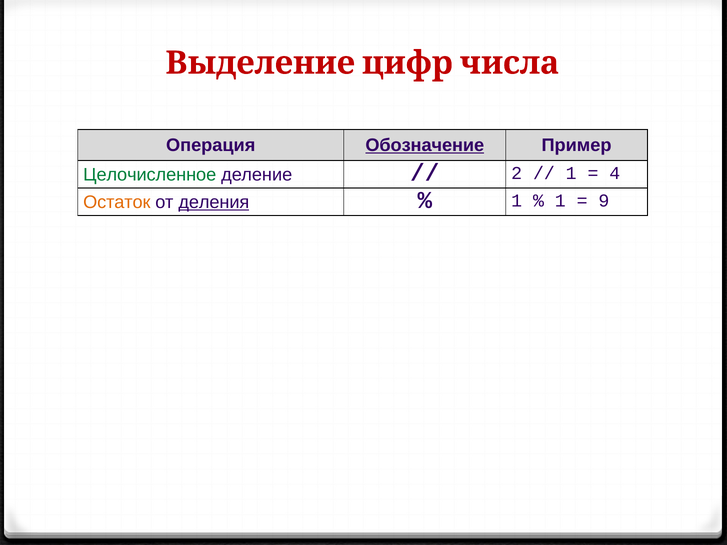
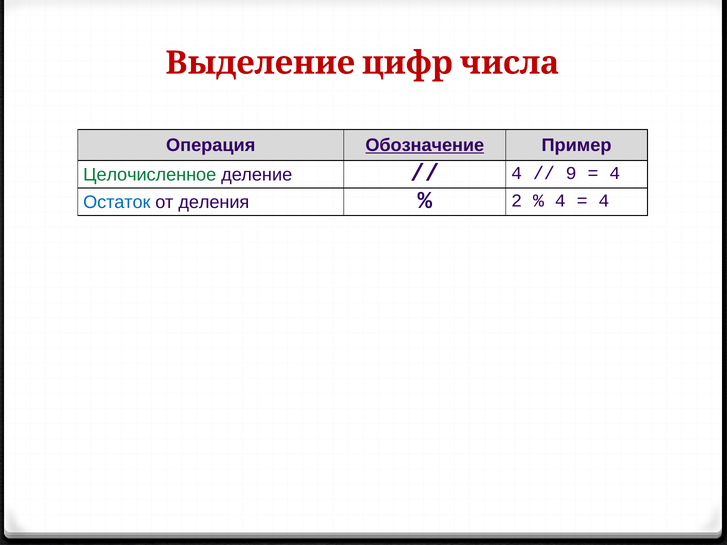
2 at (517, 173): 2 -> 4
1 at (571, 173): 1 -> 9
Остаток colour: orange -> blue
деления underline: present -> none
1 at (517, 201): 1 -> 2
1 at (560, 201): 1 -> 4
9 at (604, 201): 9 -> 4
